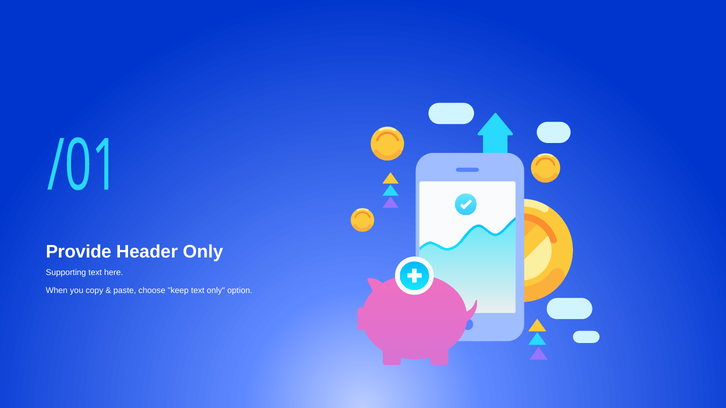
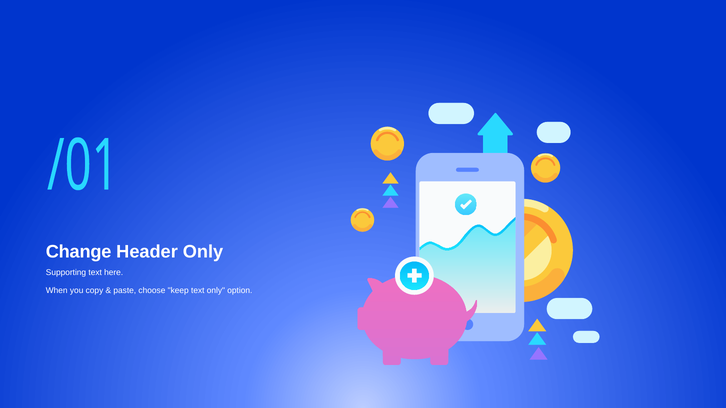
Provide: Provide -> Change
